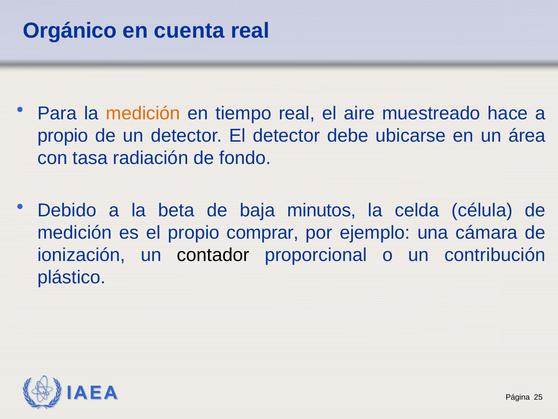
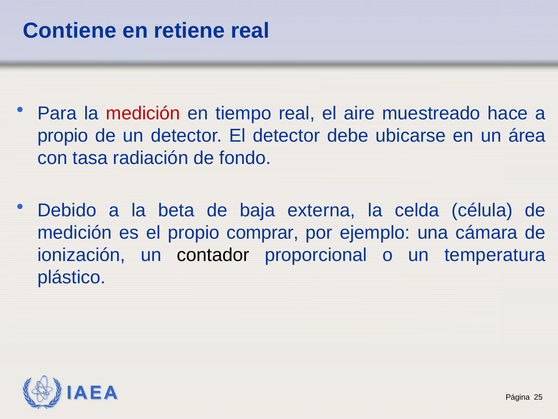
Orgánico: Orgánico -> Contiene
cuenta: cuenta -> retiene
medición at (143, 113) colour: orange -> red
minutos: minutos -> externa
contribución: contribución -> temperatura
